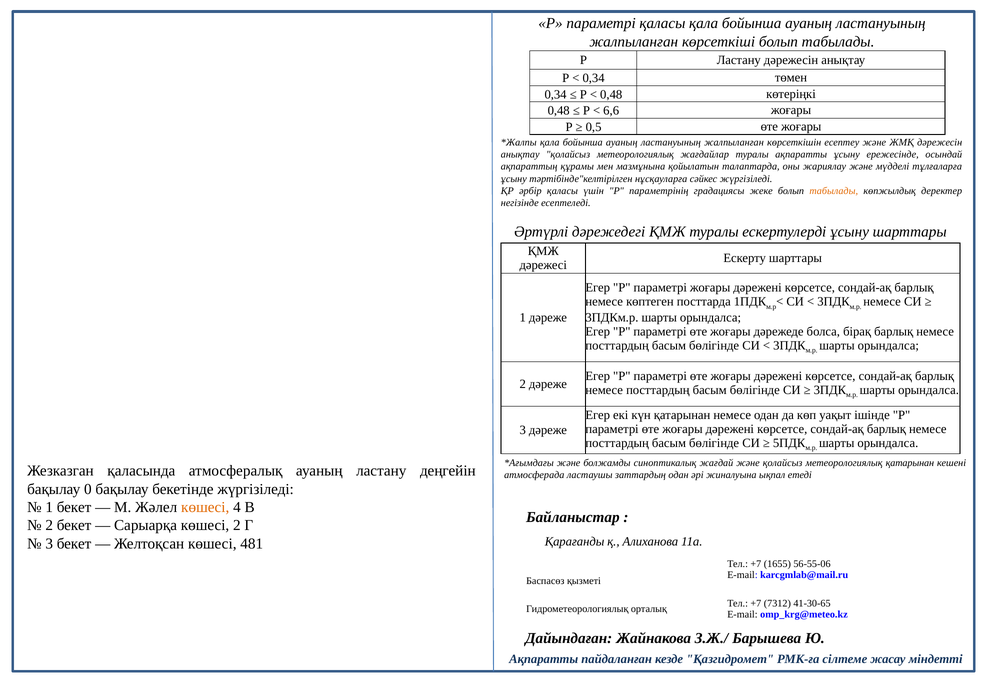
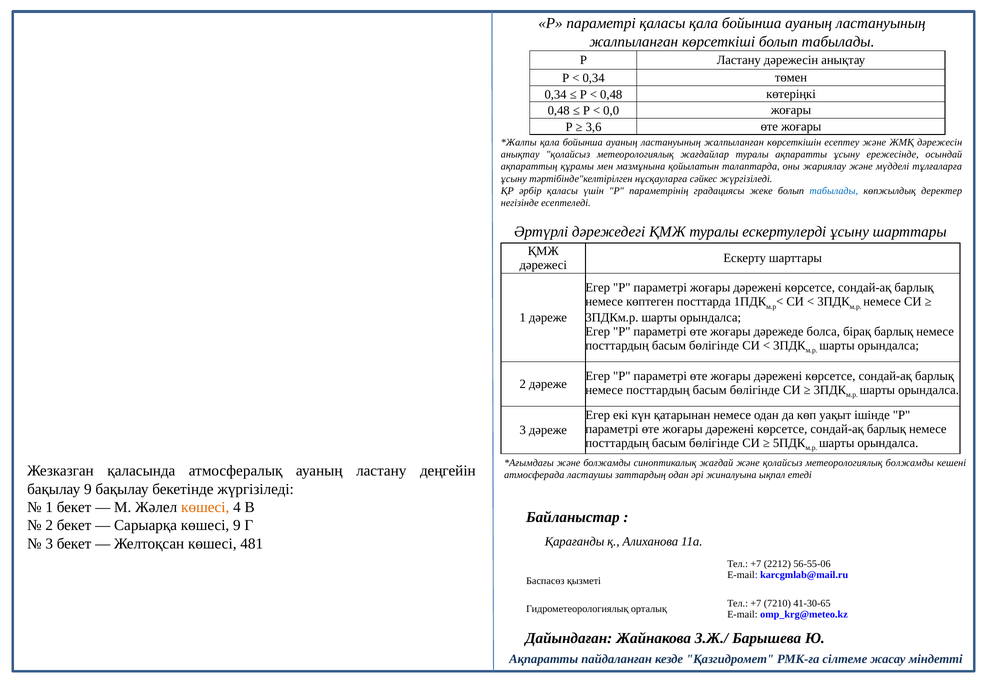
6,6: 6,6 -> 0,0
0,5: 0,5 -> 3,6
табылады at (834, 191) colour: orange -> blue
метеорологиялық қатарынан: қатарынан -> болжамды
бақылау 0: 0 -> 9
көшесі 2: 2 -> 9
1655: 1655 -> 2212
7312: 7312 -> 7210
